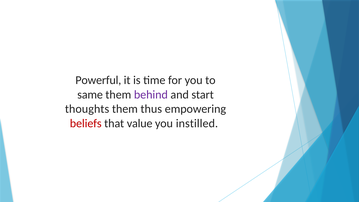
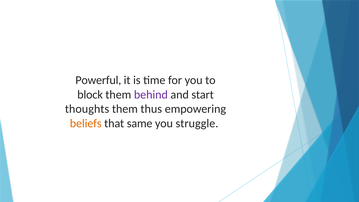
same: same -> block
beliefs colour: red -> orange
value: value -> same
instilled: instilled -> struggle
